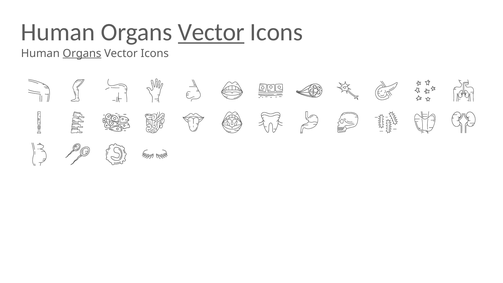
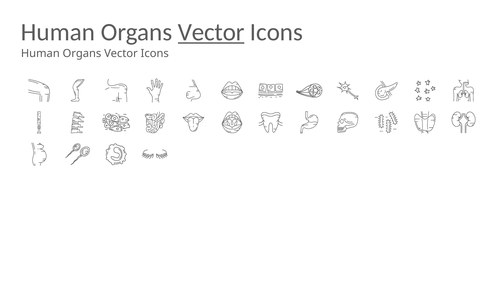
Organs at (82, 53) underline: present -> none
